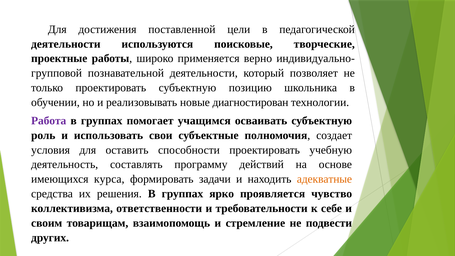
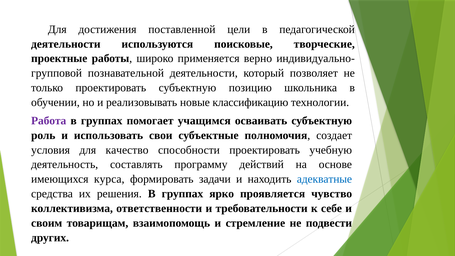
диагностирован: диагностирован -> классификацию
оставить: оставить -> качество
адекватные colour: orange -> blue
